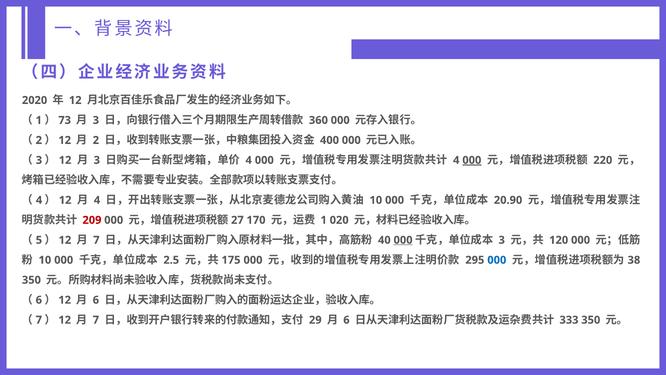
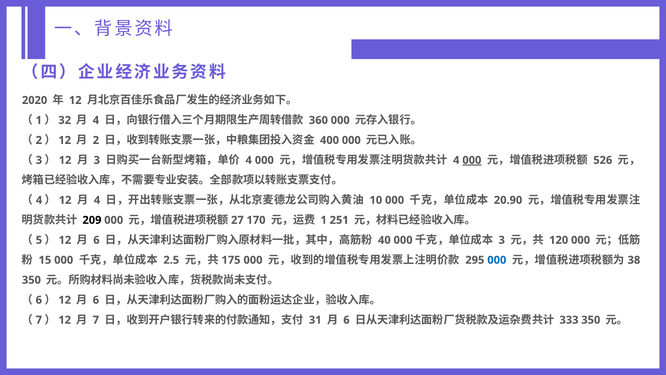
73: 73 -> 32
3 at (96, 120): 3 -> 4
220: 220 -> 526
209 colour: red -> black
020: 020 -> 251
7 at (96, 240): 7 -> 6
000 at (403, 240) underline: present -> none
10 at (45, 260): 10 -> 15
29: 29 -> 31
